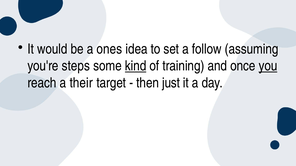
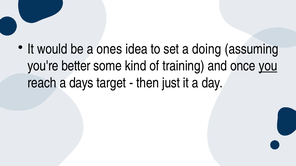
follow: follow -> doing
steps: steps -> better
kind underline: present -> none
their: their -> days
